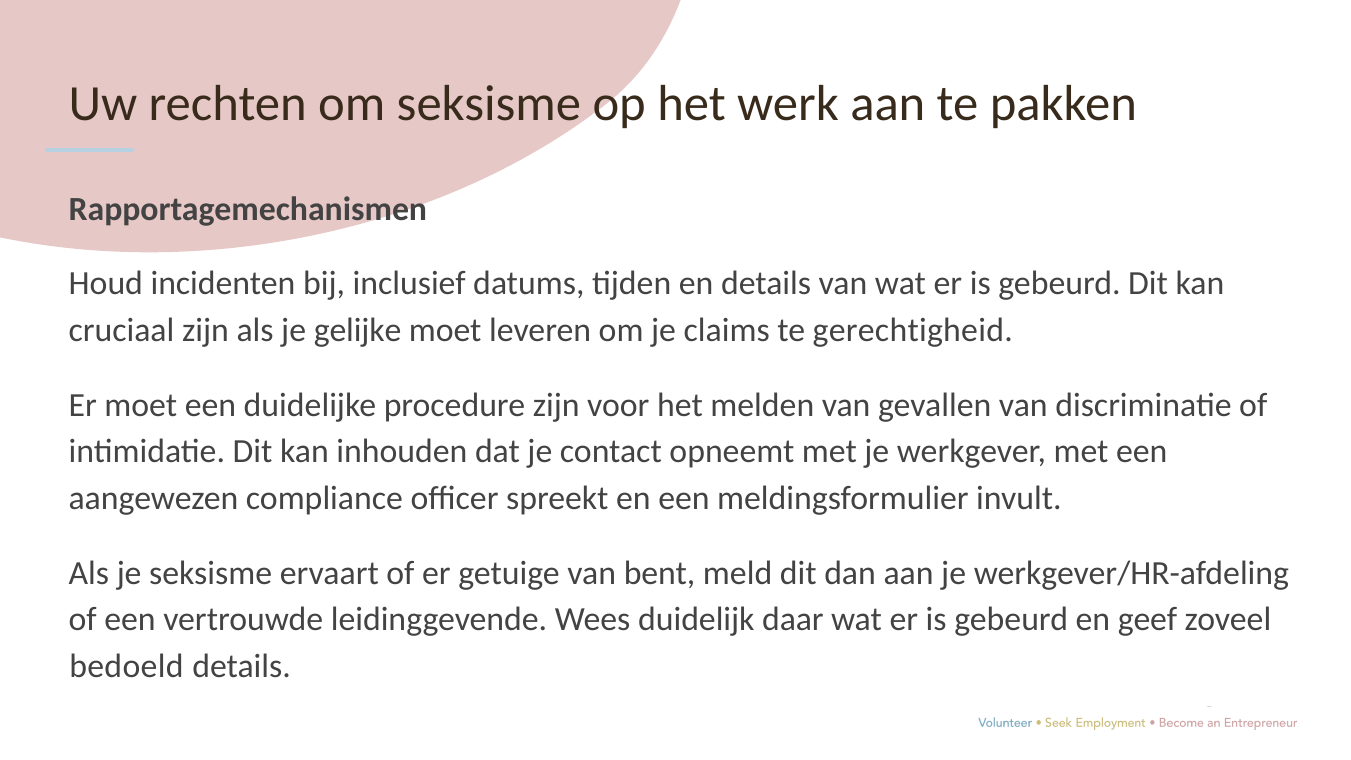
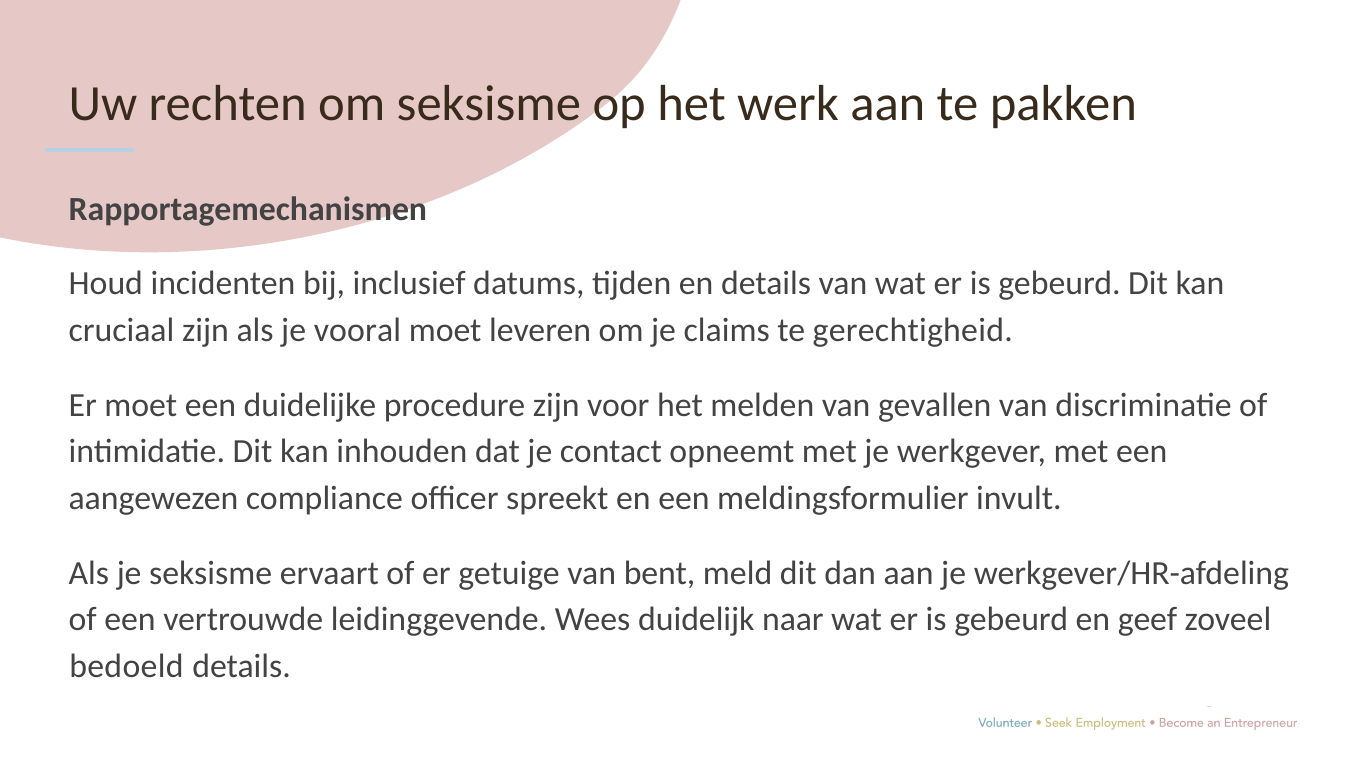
gelijke: gelijke -> vooral
daar: daar -> naar
